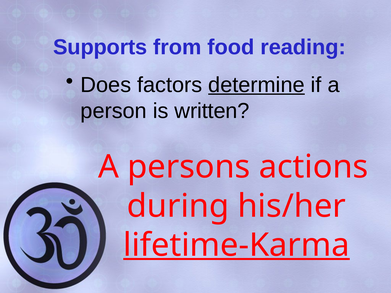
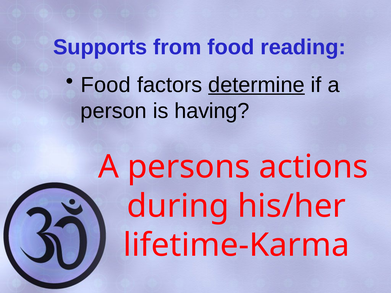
Does at (106, 85): Does -> Food
written: written -> having
lifetime-Karma underline: present -> none
